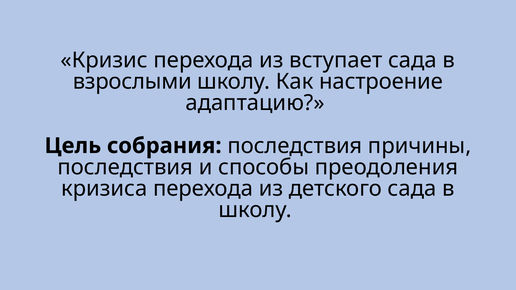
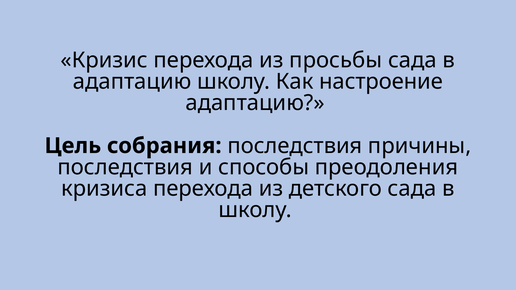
вступает: вступает -> просьбы
взрослыми at (132, 82): взрослыми -> адаптацию
